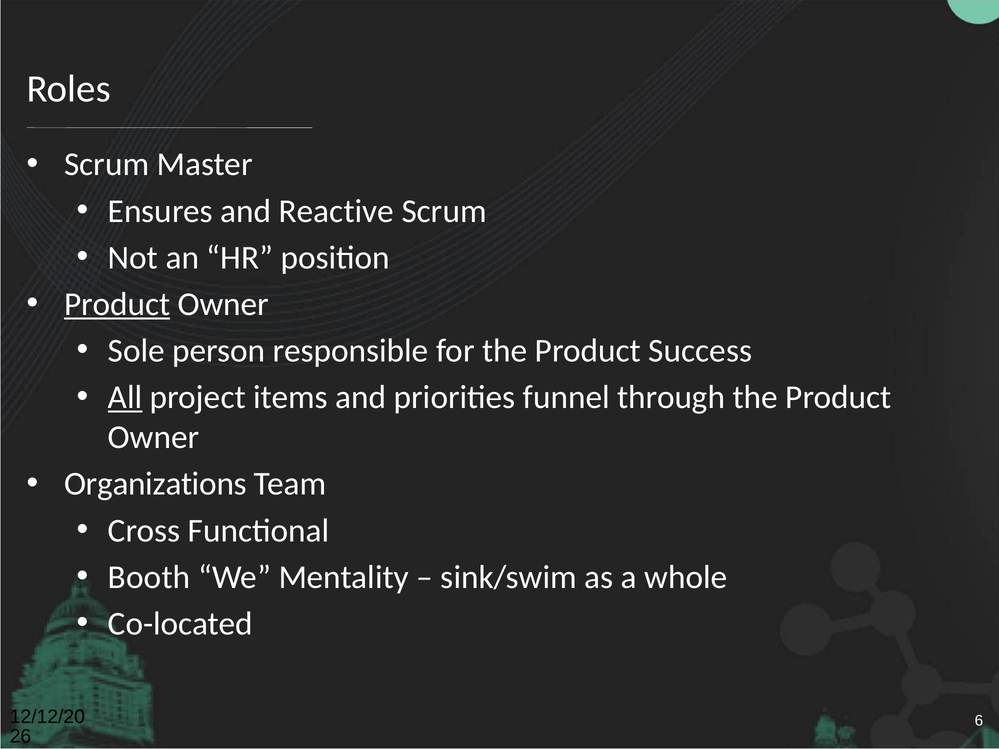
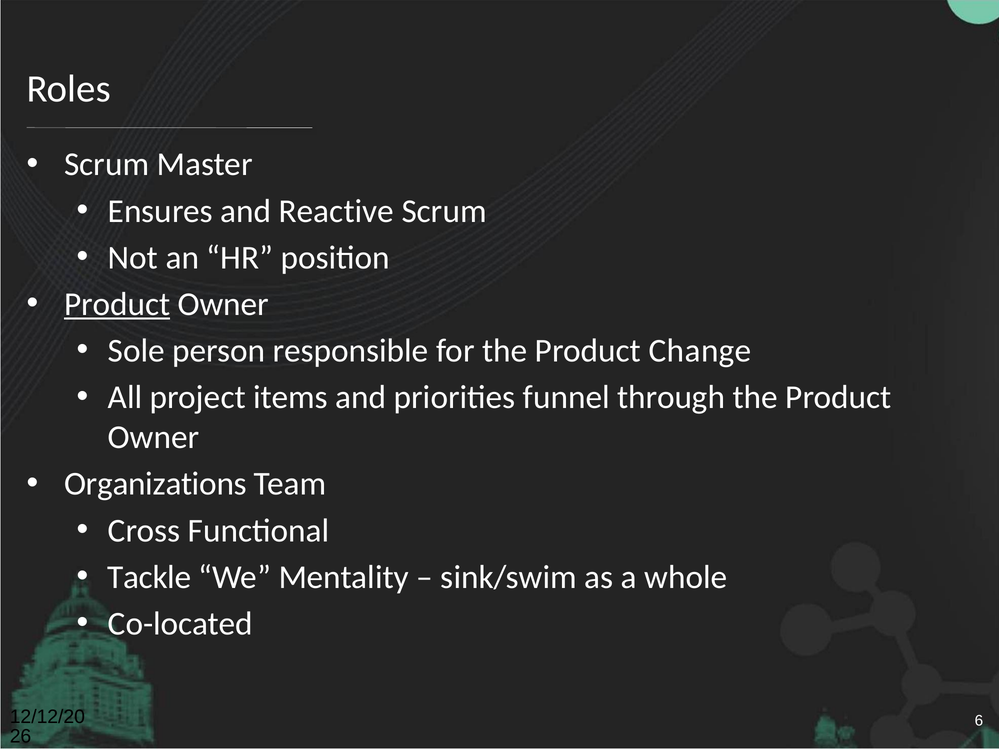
Success: Success -> Change
All underline: present -> none
Booth: Booth -> Tackle
